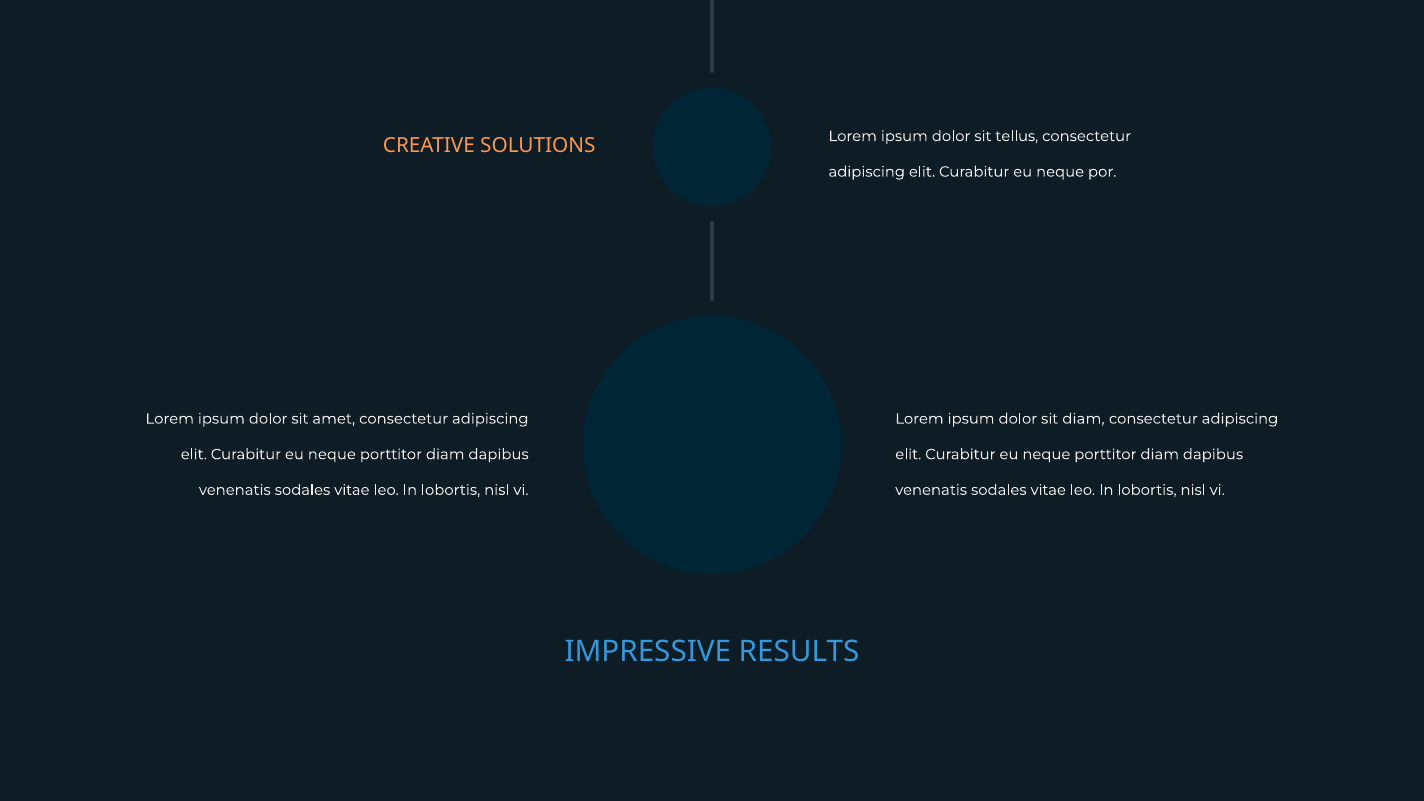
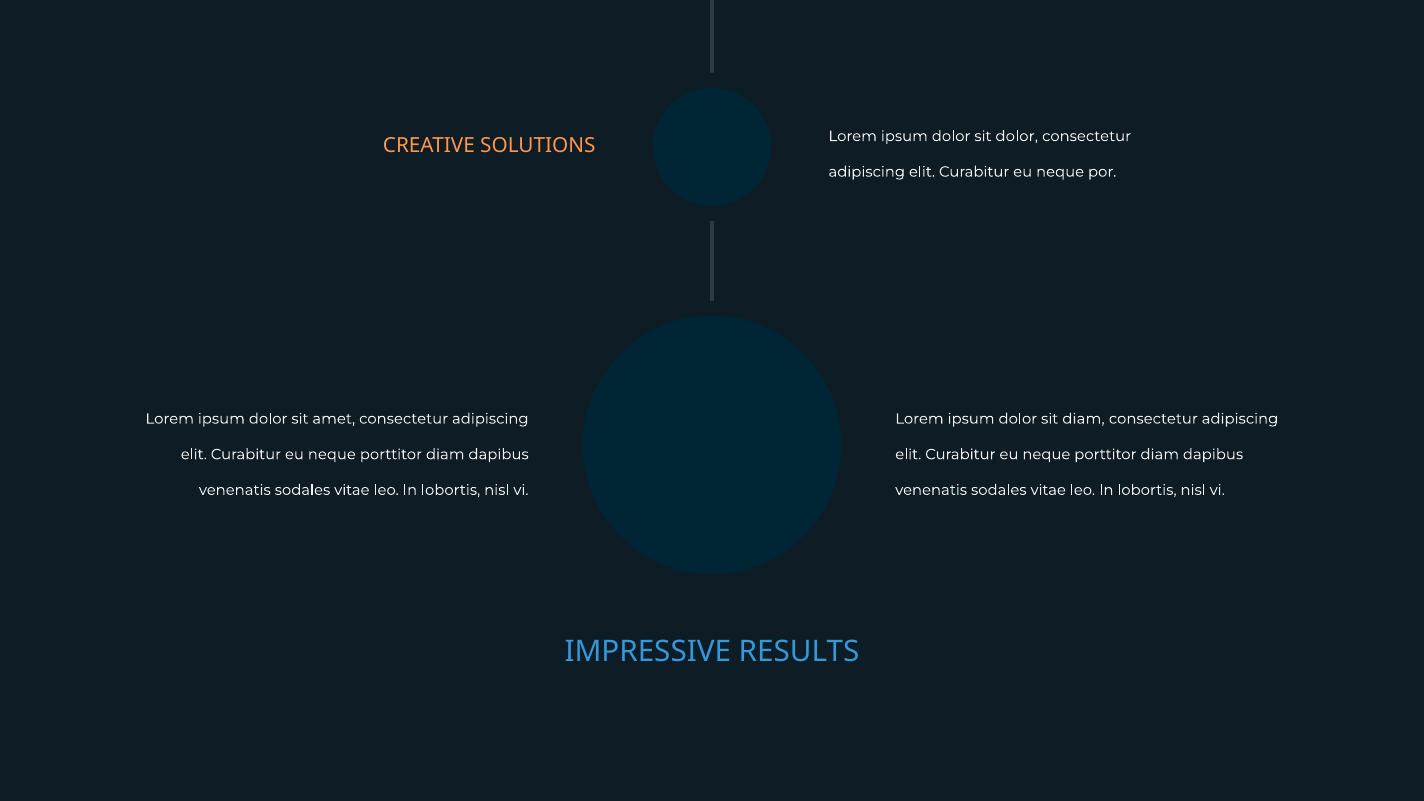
sit tellus: tellus -> dolor
